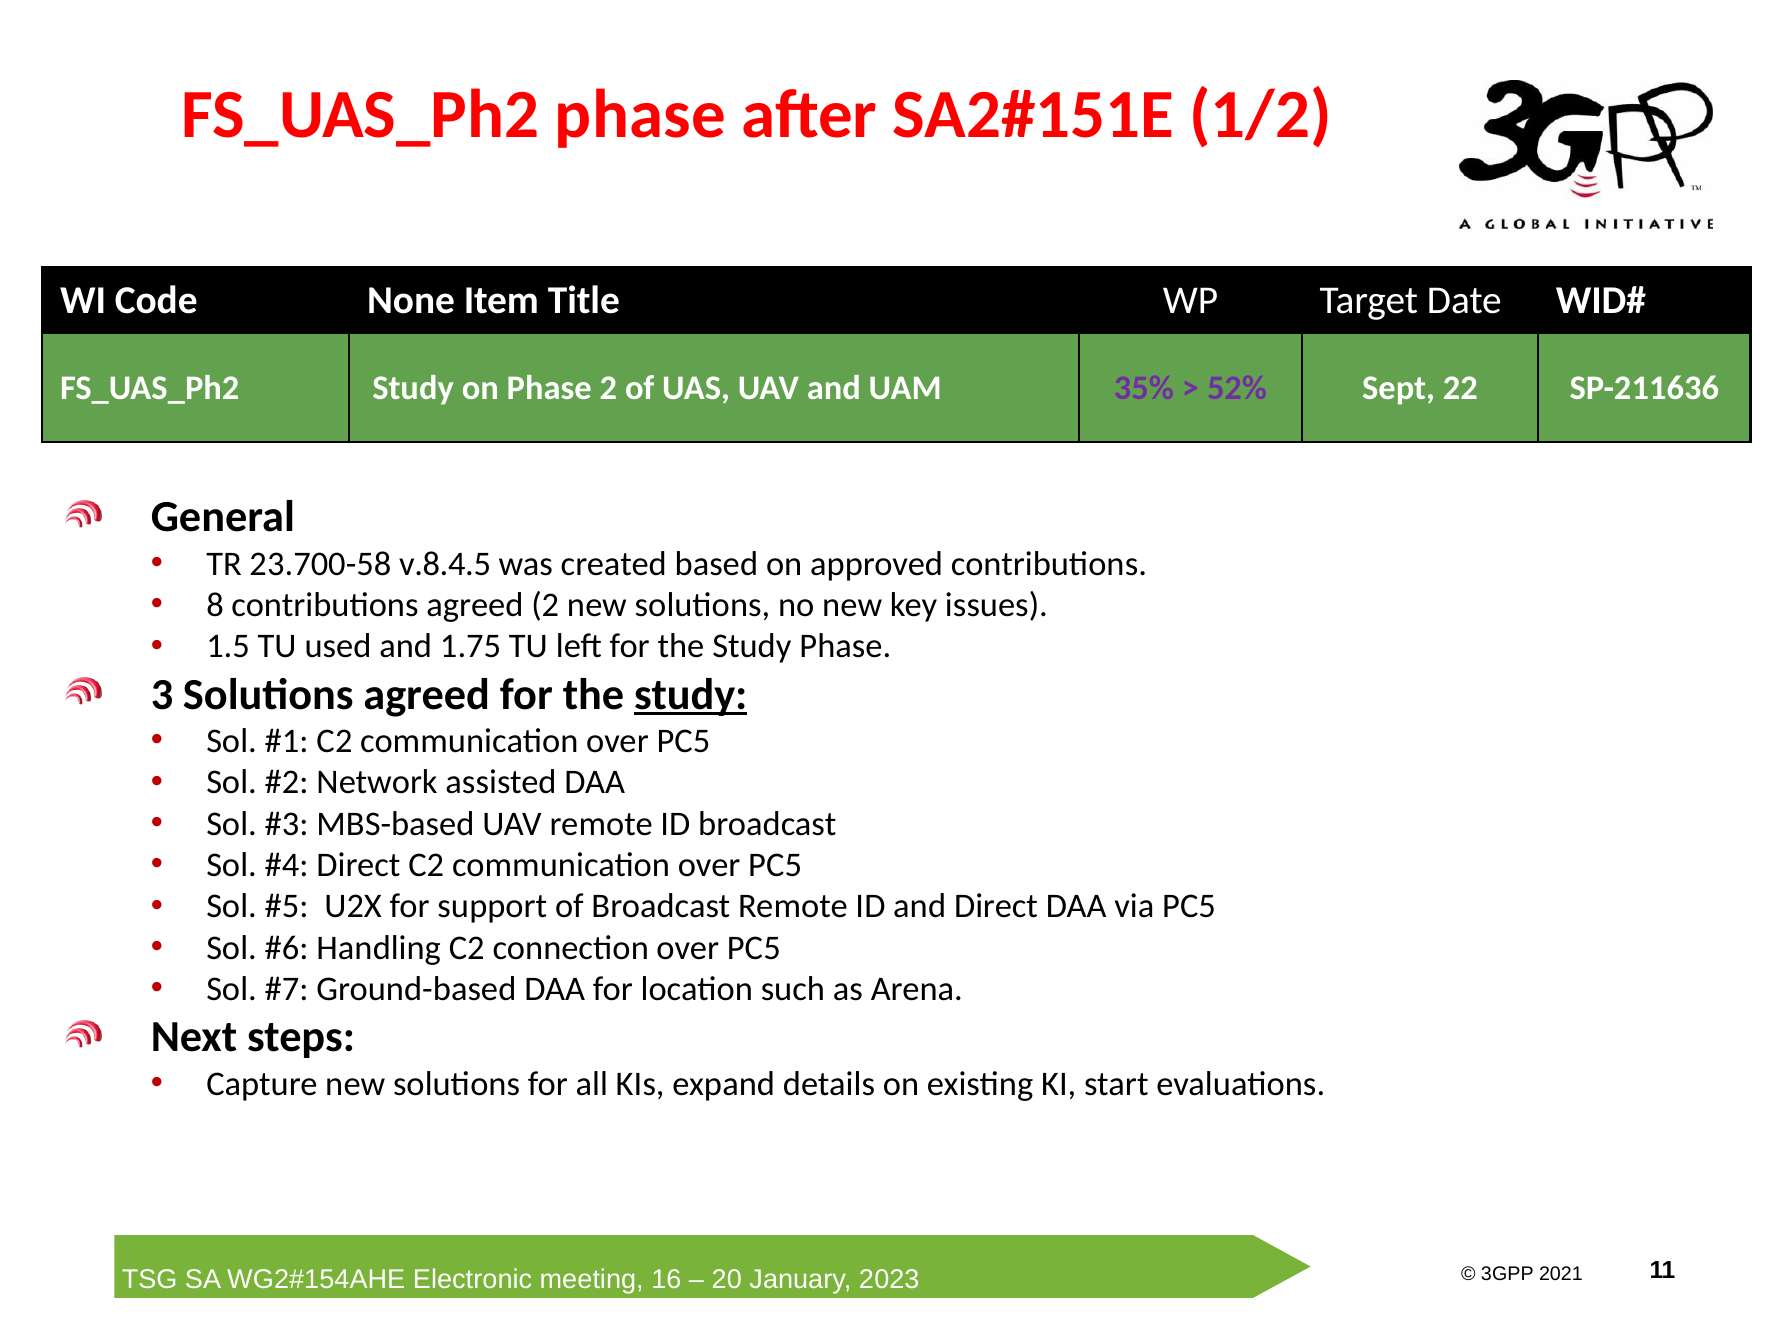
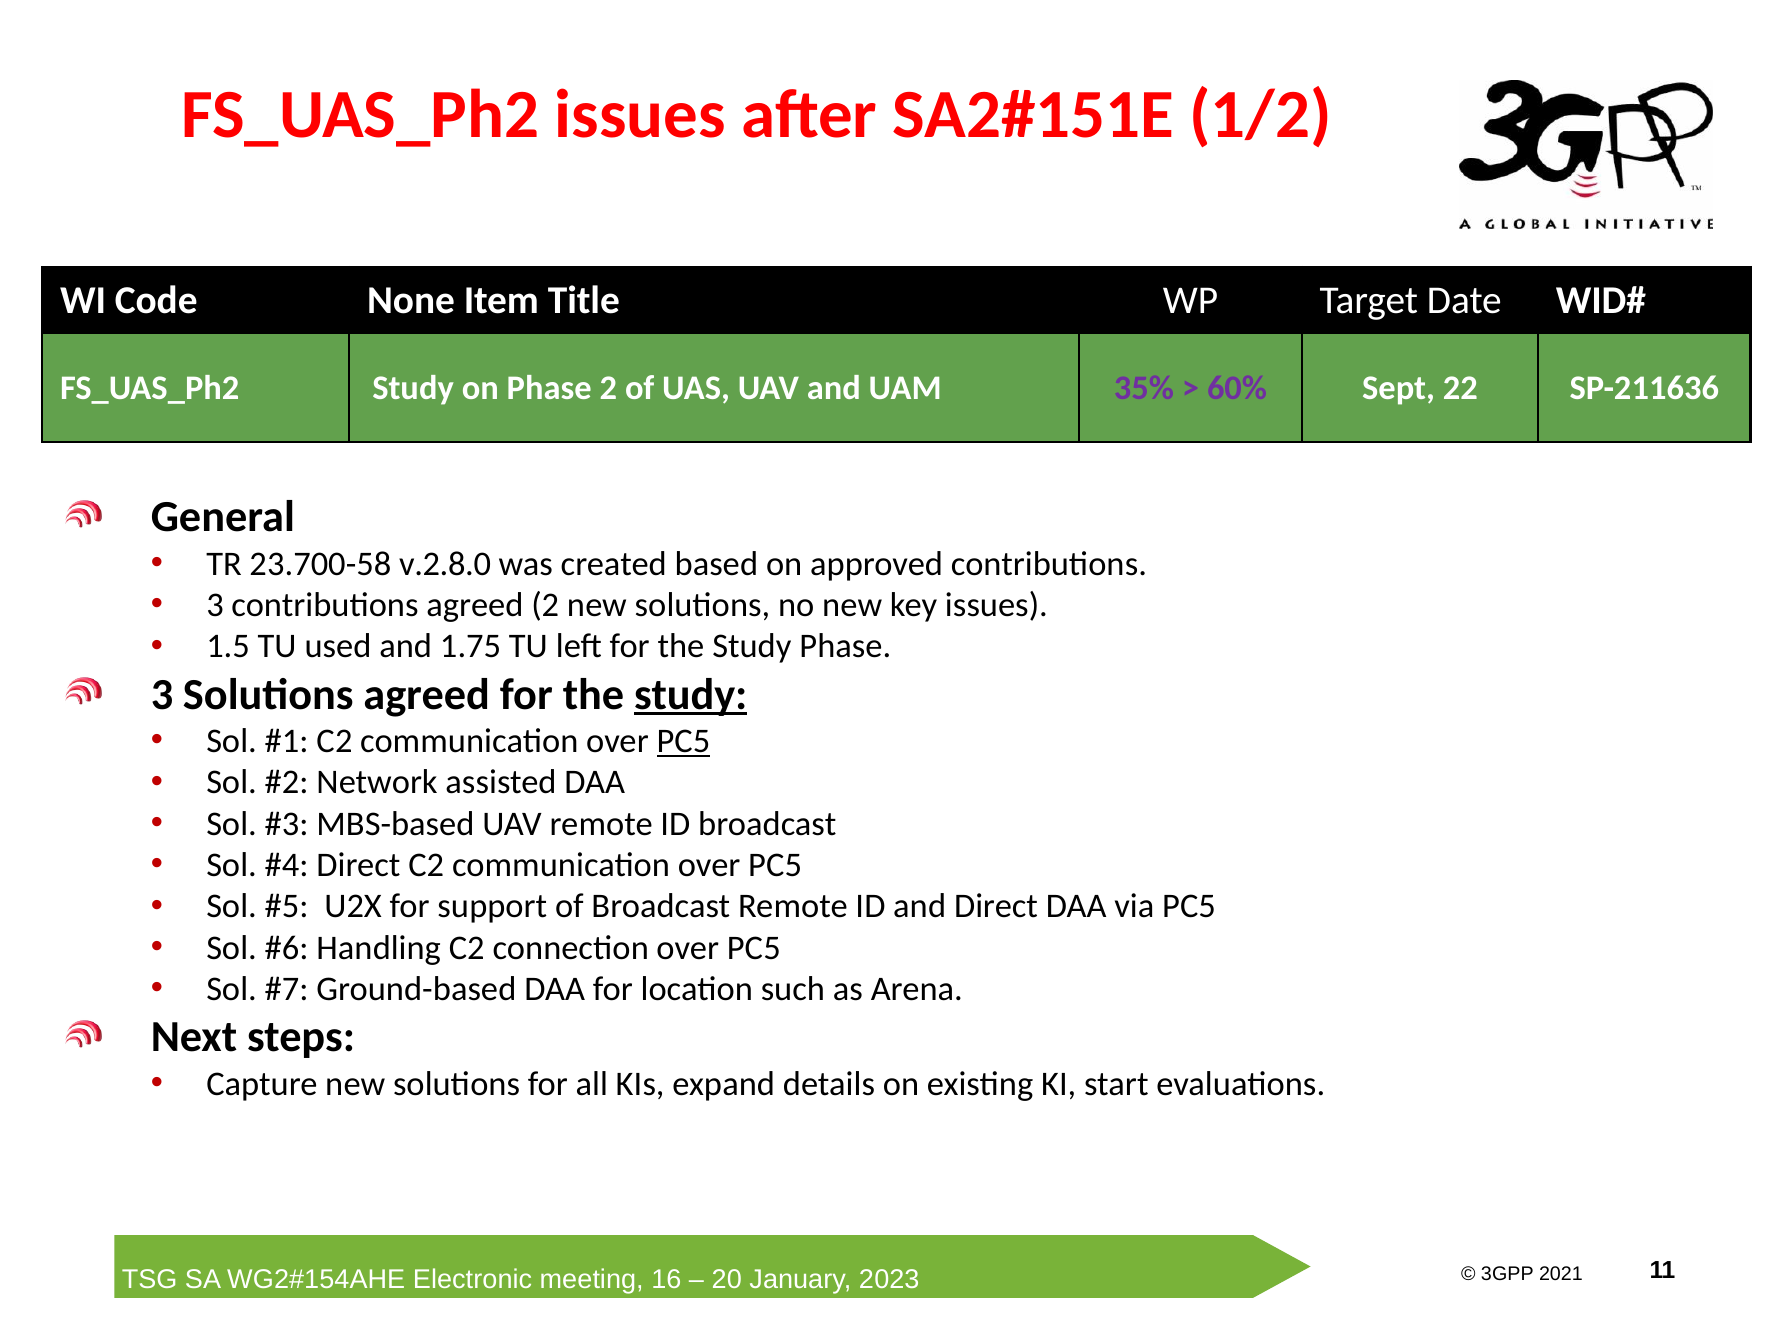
FS_UAS_Ph2 phase: phase -> issues
52%: 52% -> 60%
v.8.4.5: v.8.4.5 -> v.2.8.0
8 at (215, 606): 8 -> 3
PC5 at (684, 742) underline: none -> present
